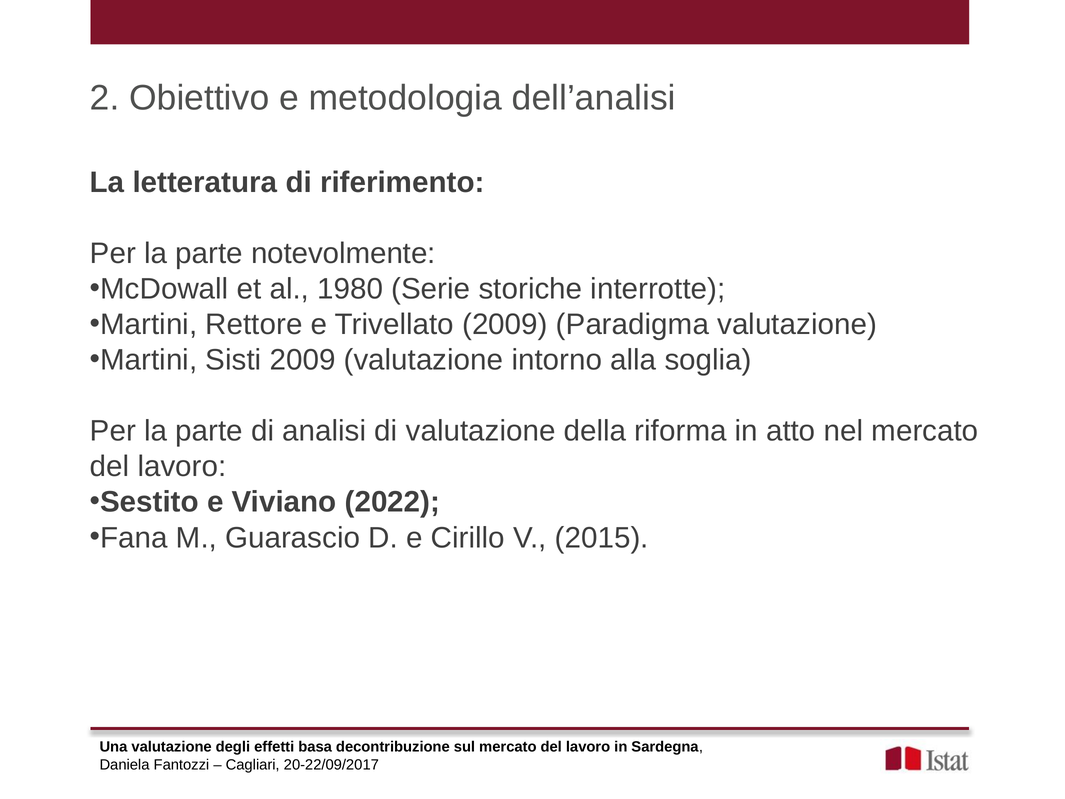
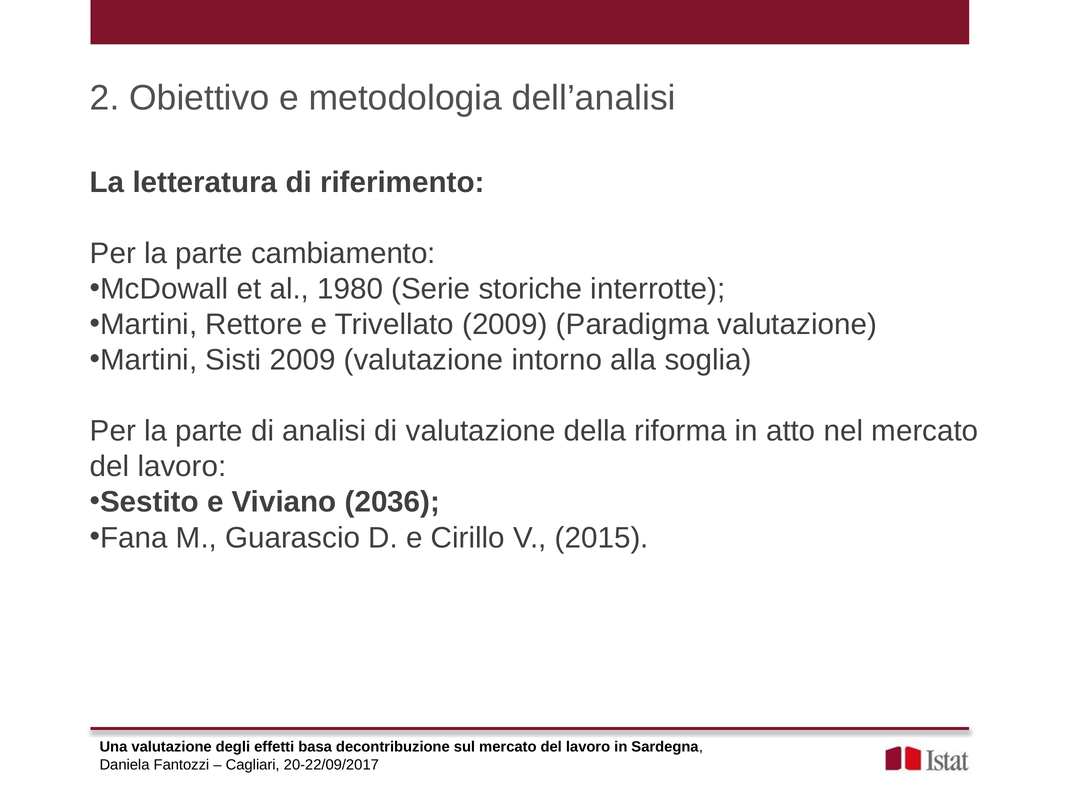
notevolmente: notevolmente -> cambiamento
2022: 2022 -> 2036
